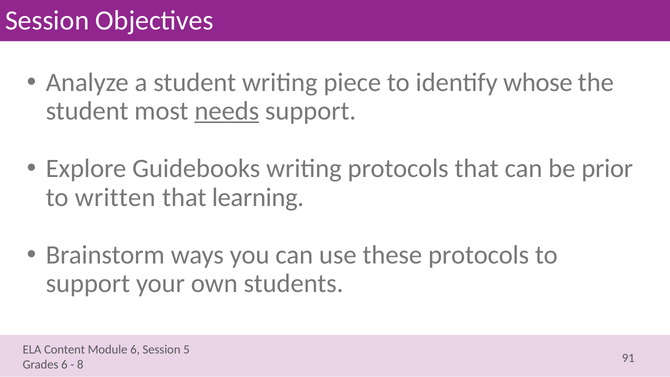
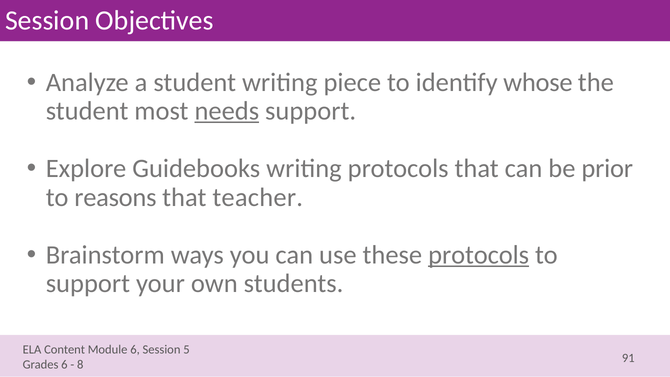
written: written -> reasons
learning: learning -> teacher
protocols at (479, 255) underline: none -> present
